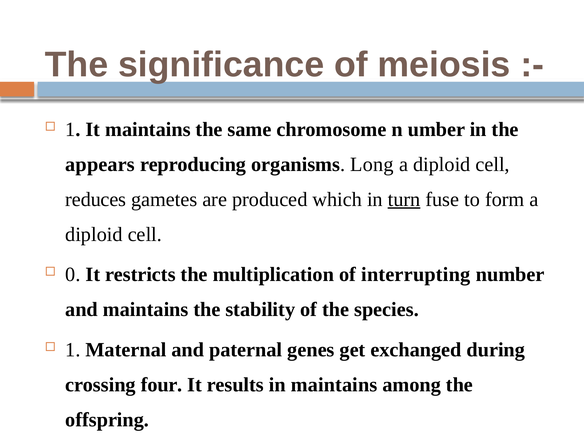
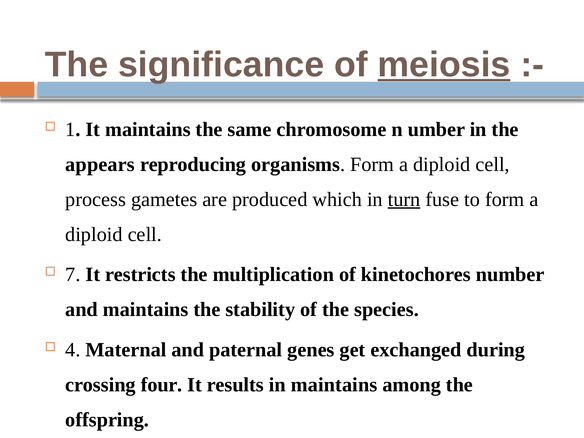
meiosis underline: none -> present
organisms Long: Long -> Form
reduces: reduces -> process
0: 0 -> 7
interrupting: interrupting -> kinetochores
1 at (73, 350): 1 -> 4
